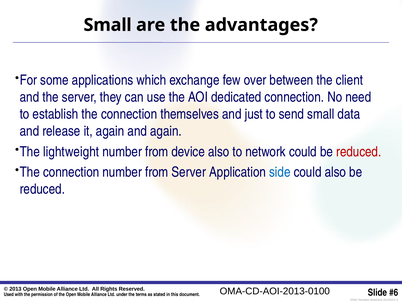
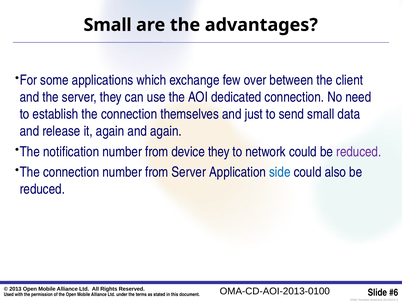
lightweight: lightweight -> notification
device also: also -> they
reduced at (359, 152) colour: red -> purple
